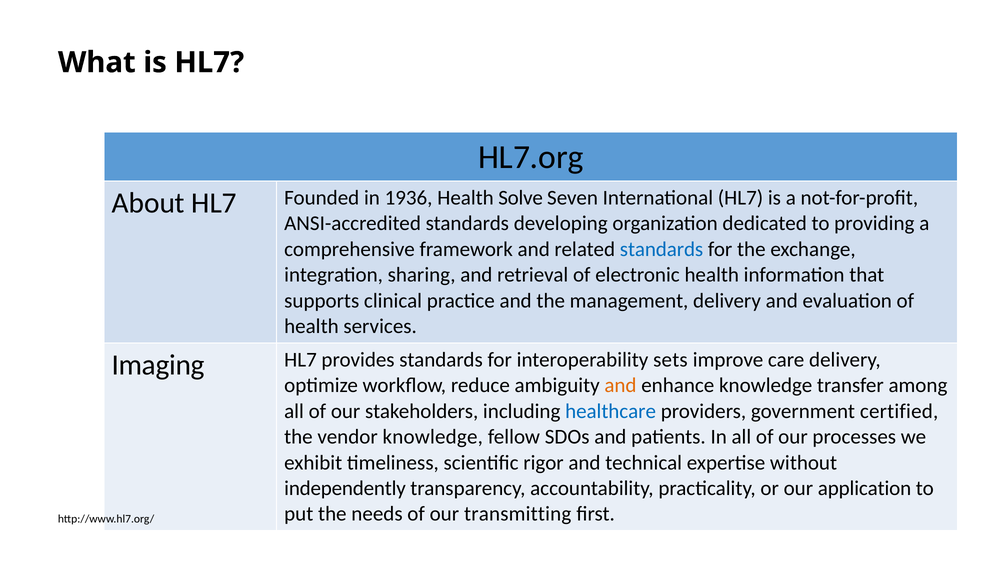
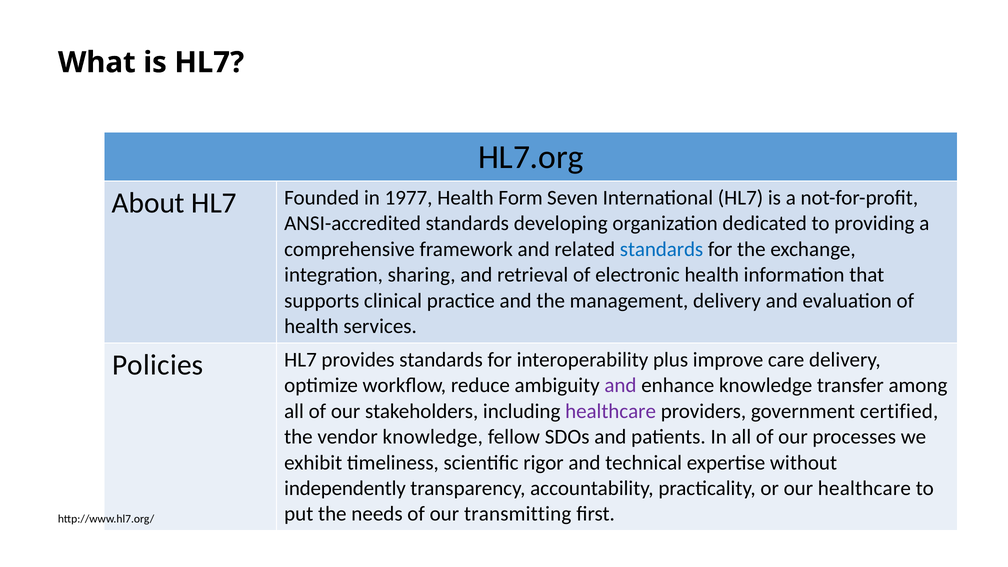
1936: 1936 -> 1977
Solve: Solve -> Form
Imaging: Imaging -> Policies
sets: sets -> plus
and at (620, 385) colour: orange -> purple
healthcare at (611, 411) colour: blue -> purple
our application: application -> healthcare
